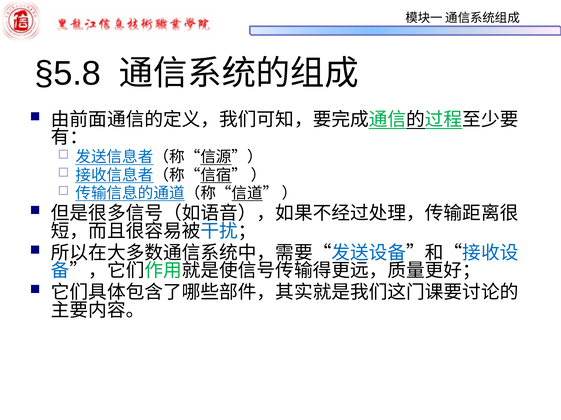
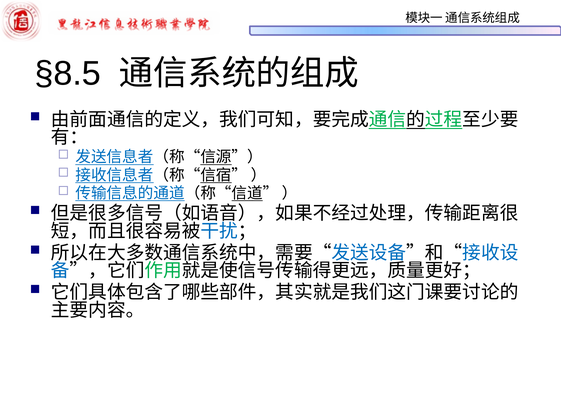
§5.8: §5.8 -> §8.5
